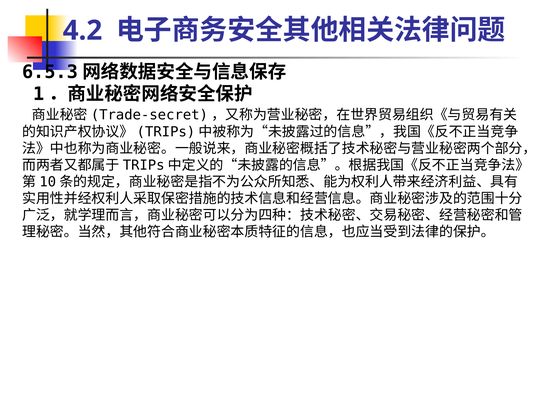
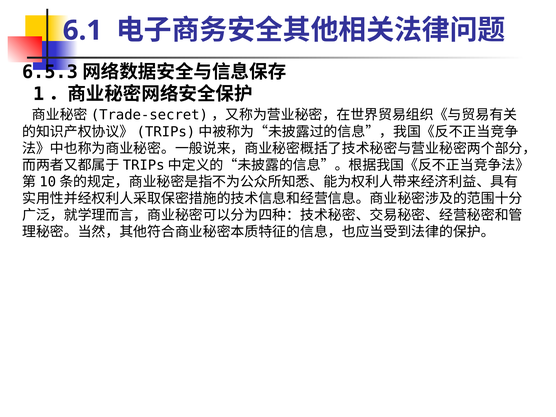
4.2: 4.2 -> 6.1
